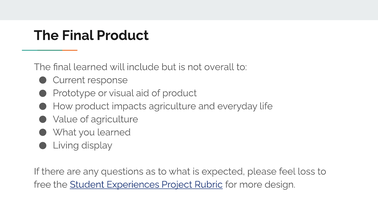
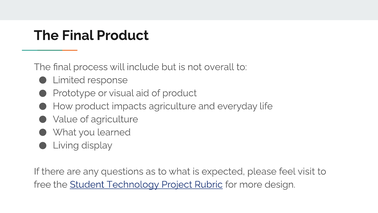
final learned: learned -> process
Current: Current -> Limited
loss: loss -> visit
Experiences: Experiences -> Technology
